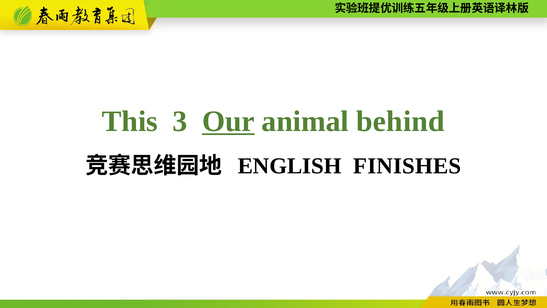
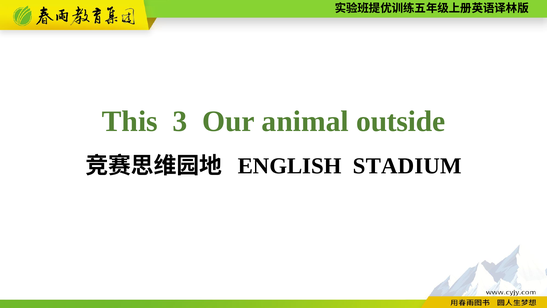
Our underline: present -> none
behind: behind -> outside
FINISHES: FINISHES -> STADIUM
